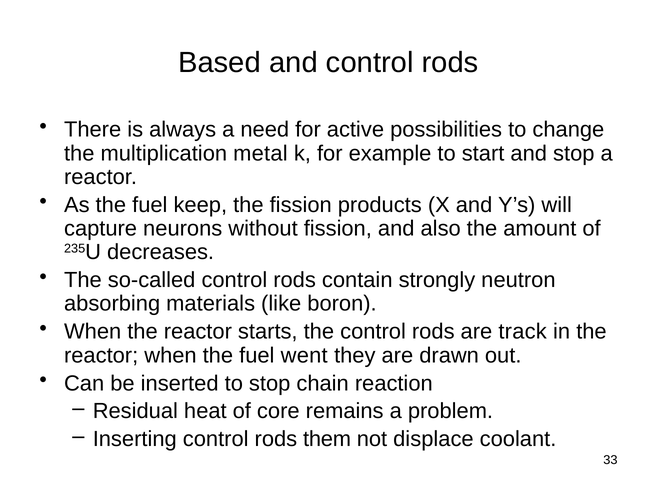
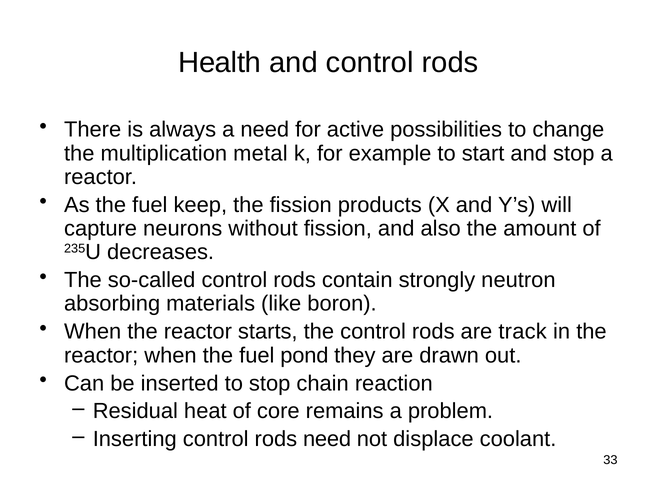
Based: Based -> Health
went: went -> pond
rods them: them -> need
